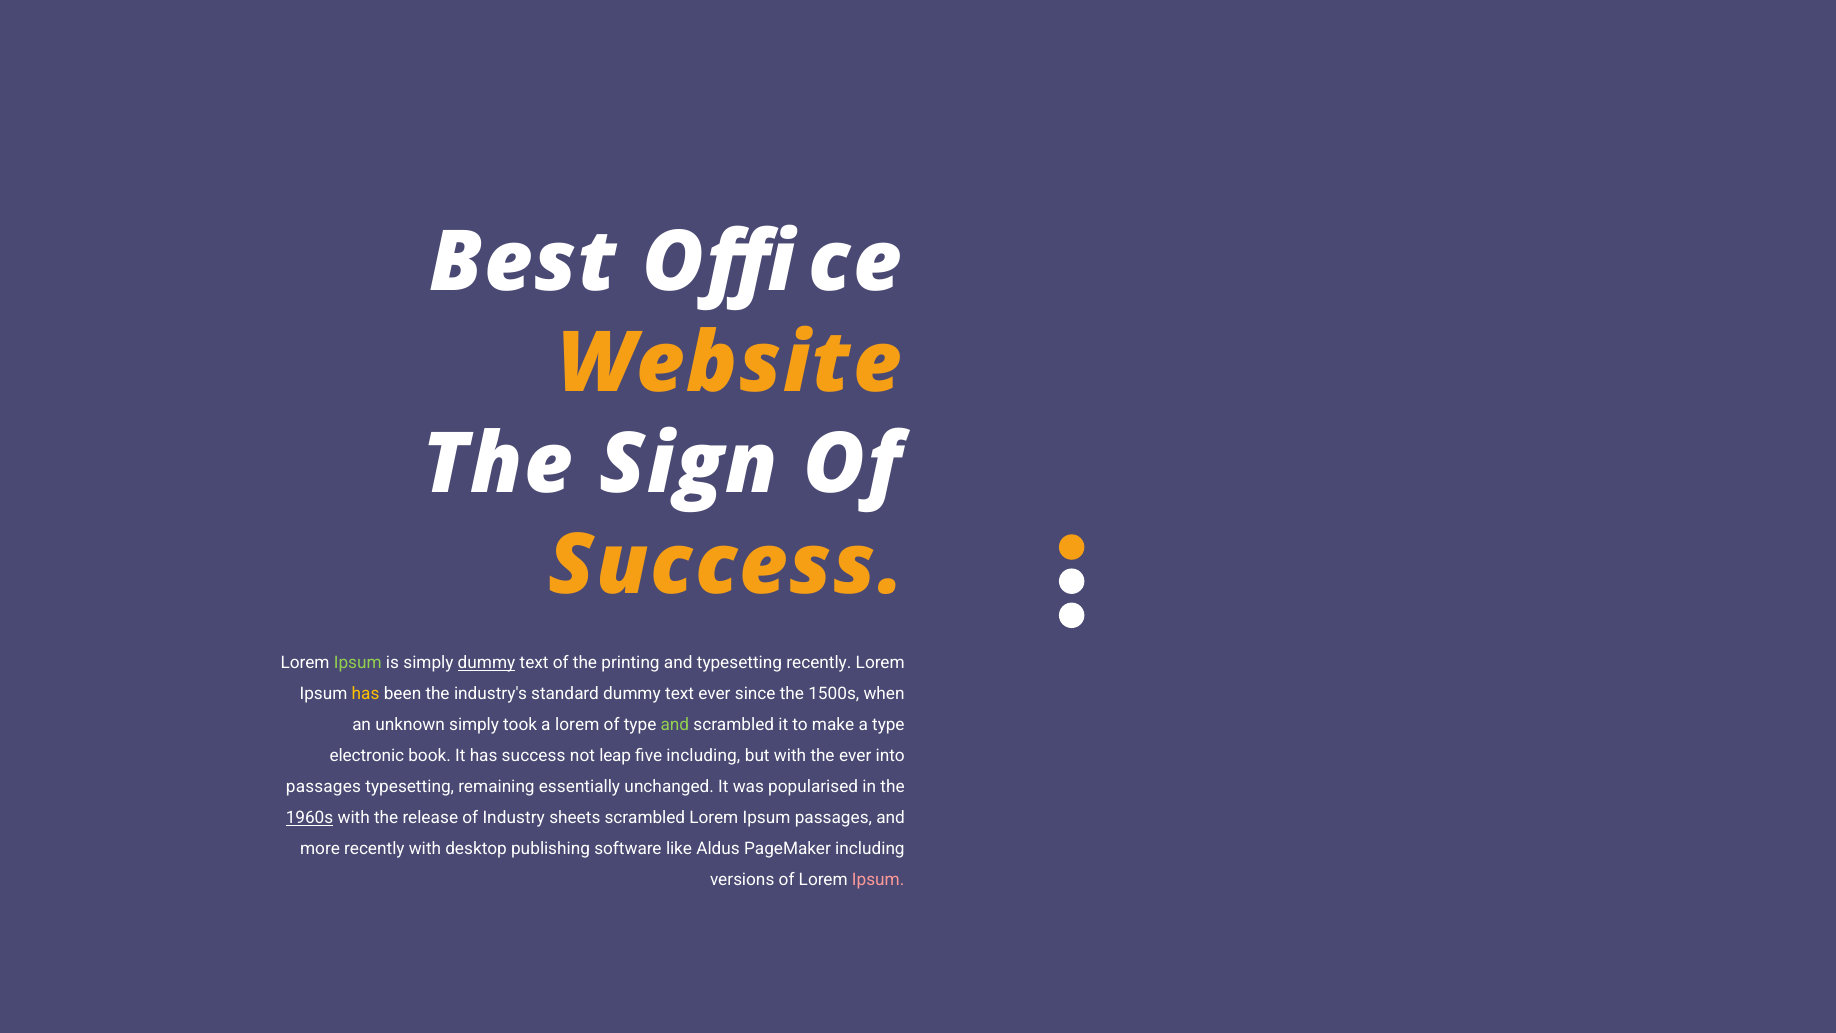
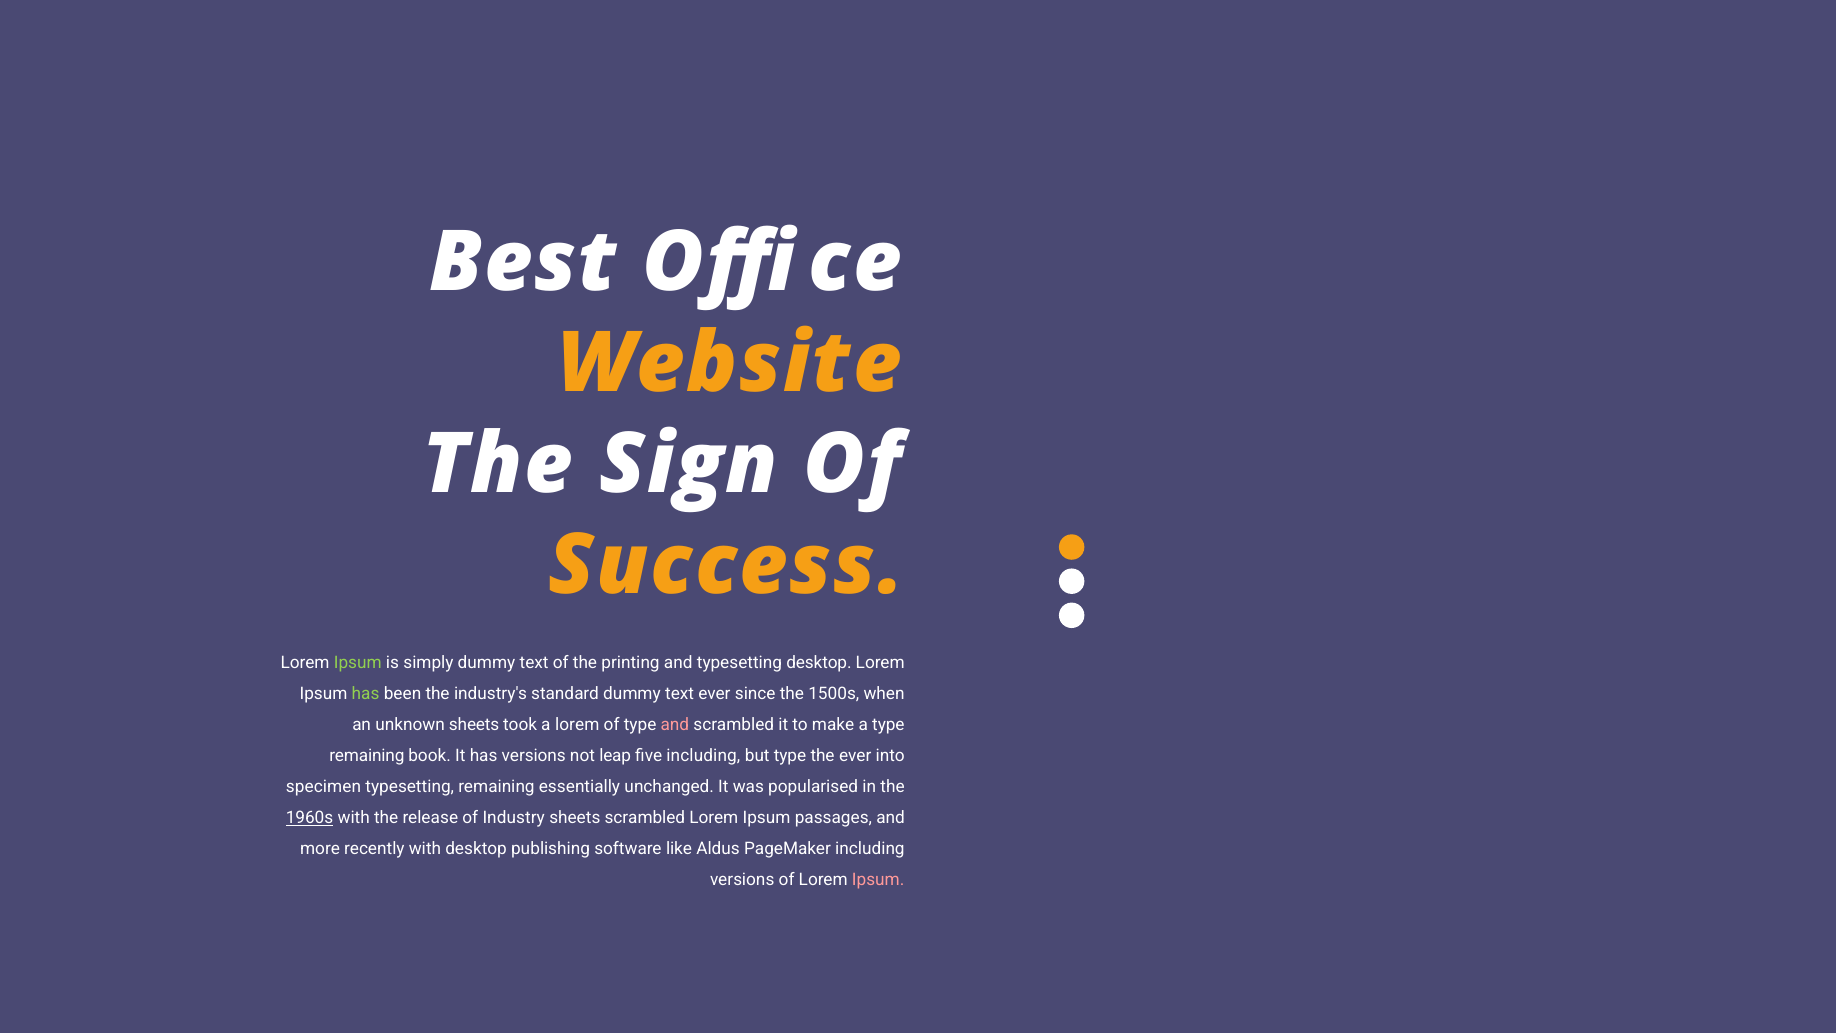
dummy at (487, 662) underline: present -> none
typesetting recently: recently -> desktop
has at (366, 694) colour: yellow -> light green
unknown simply: simply -> sheets
and at (675, 725) colour: light green -> pink
electronic at (367, 756): electronic -> remaining
has success: success -> versions
but with: with -> type
passages at (323, 787): passages -> specimen
